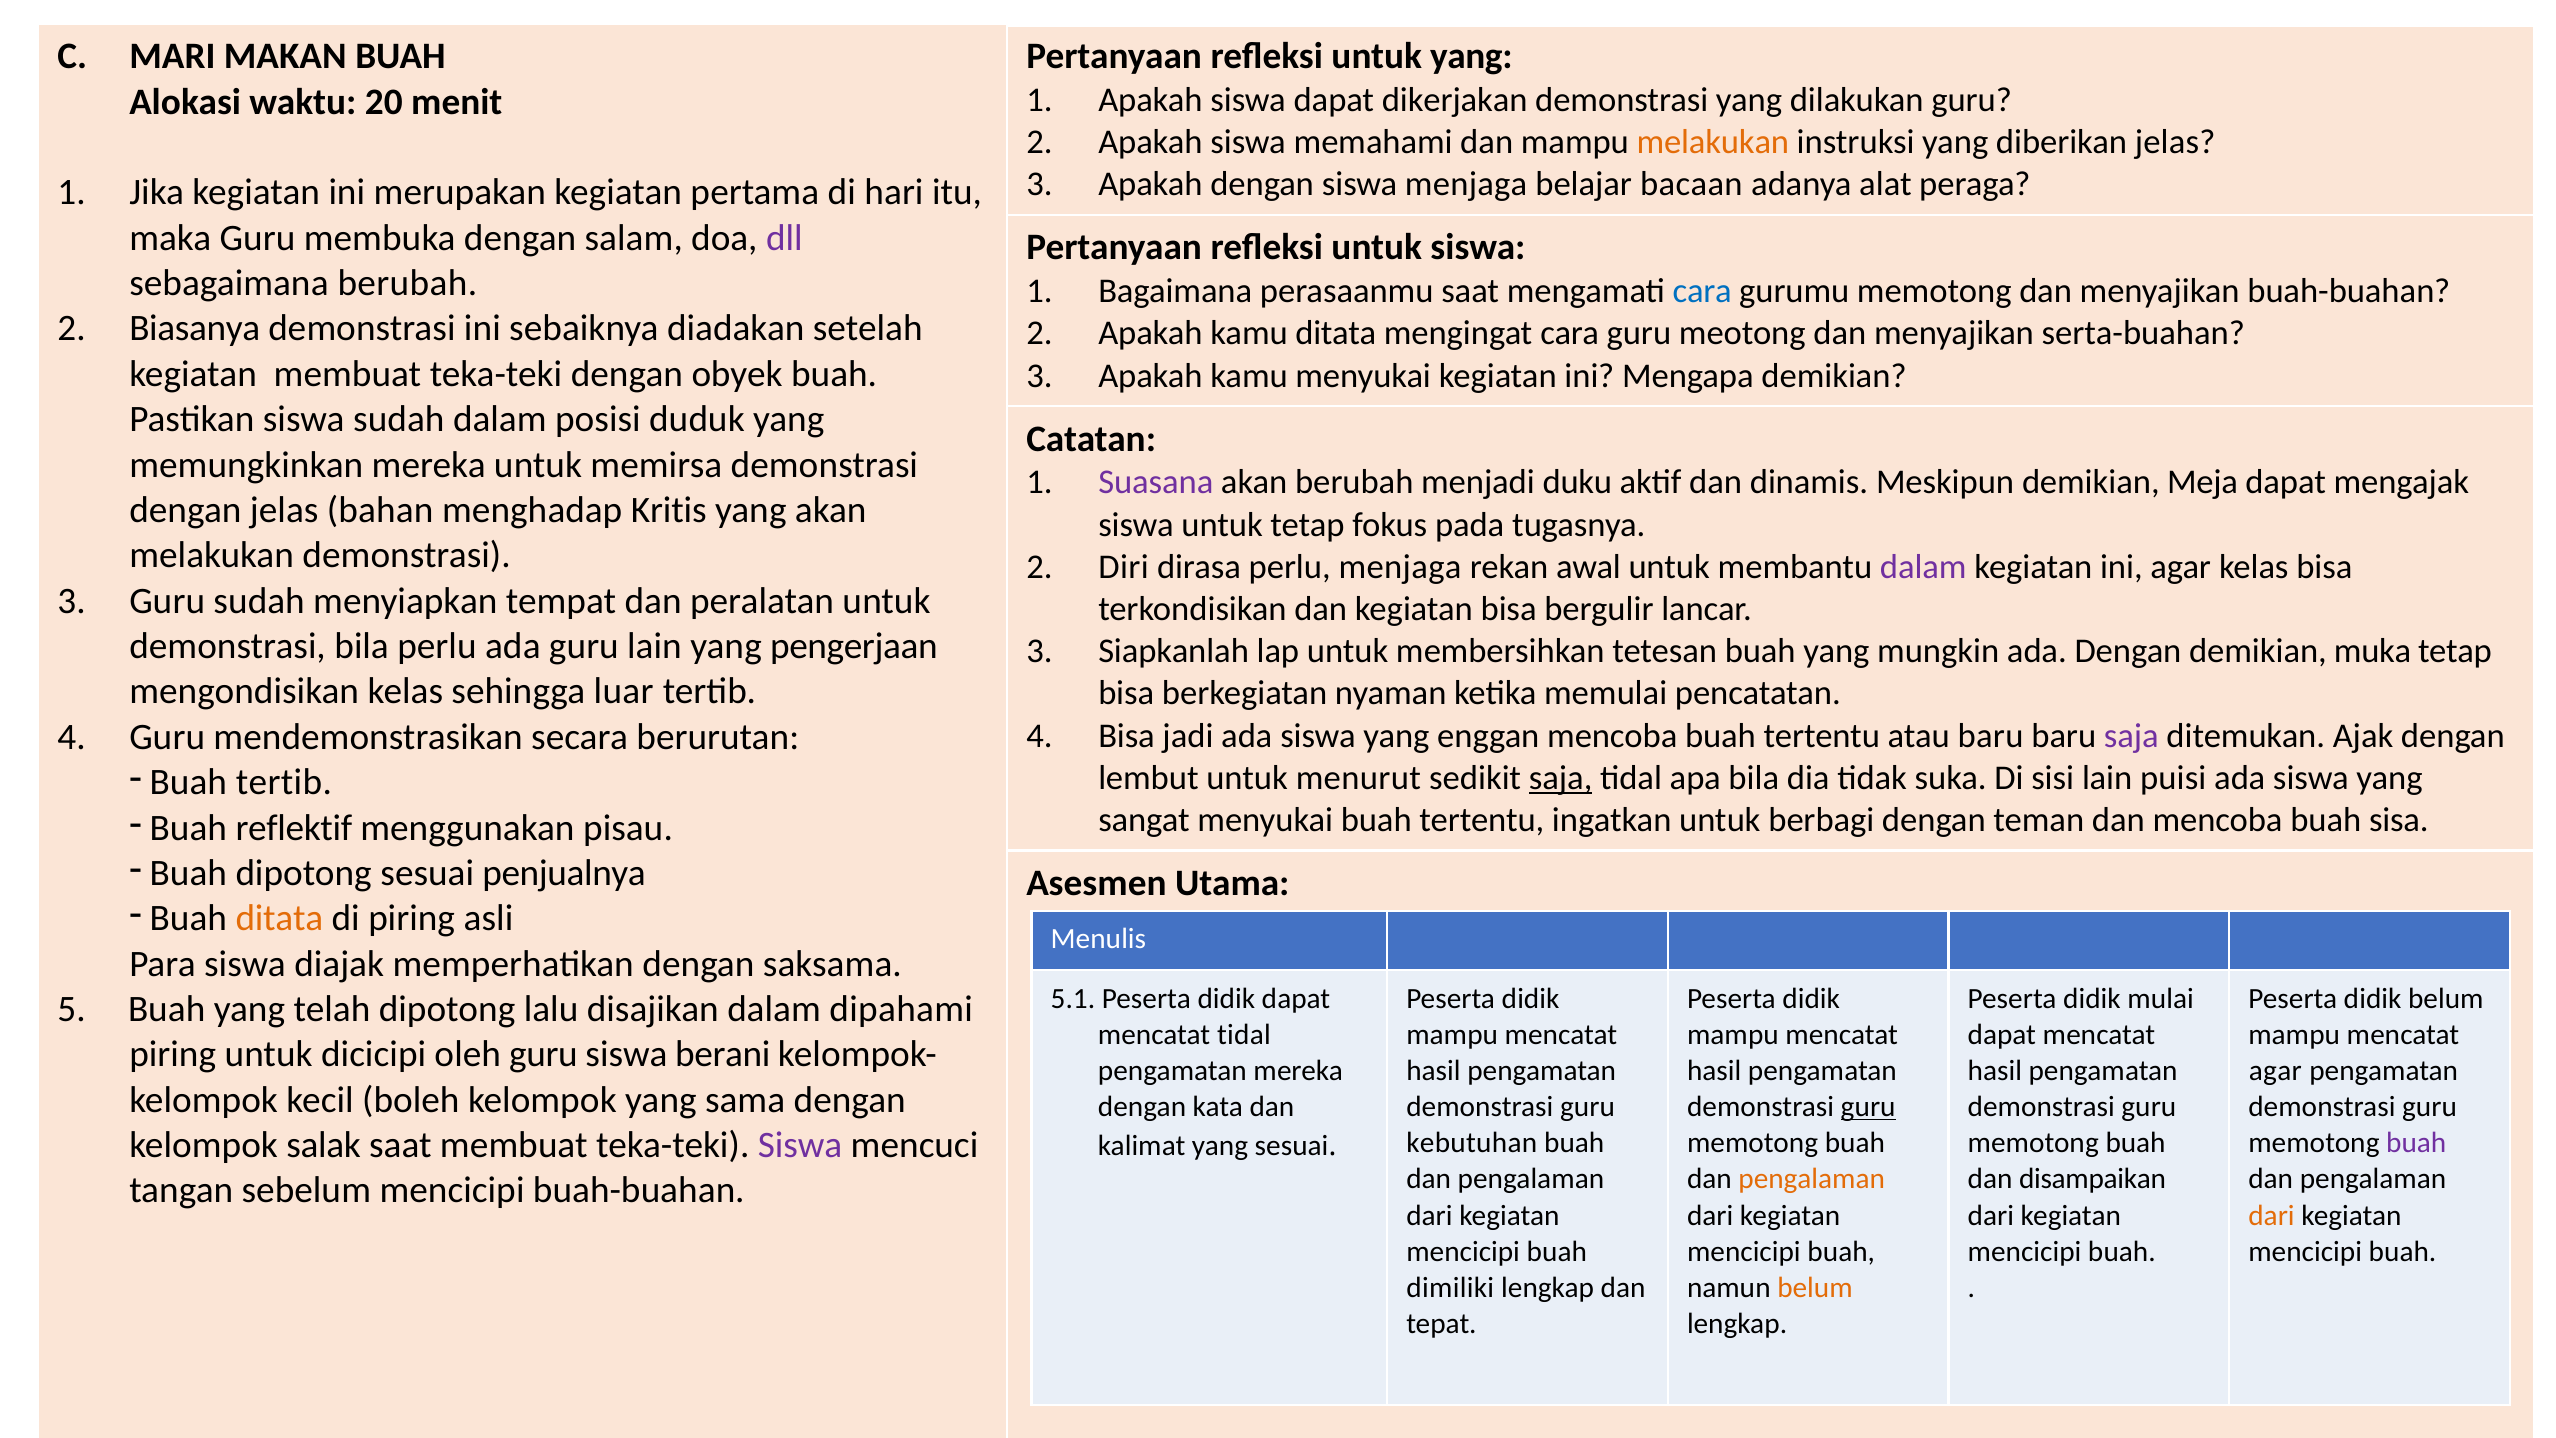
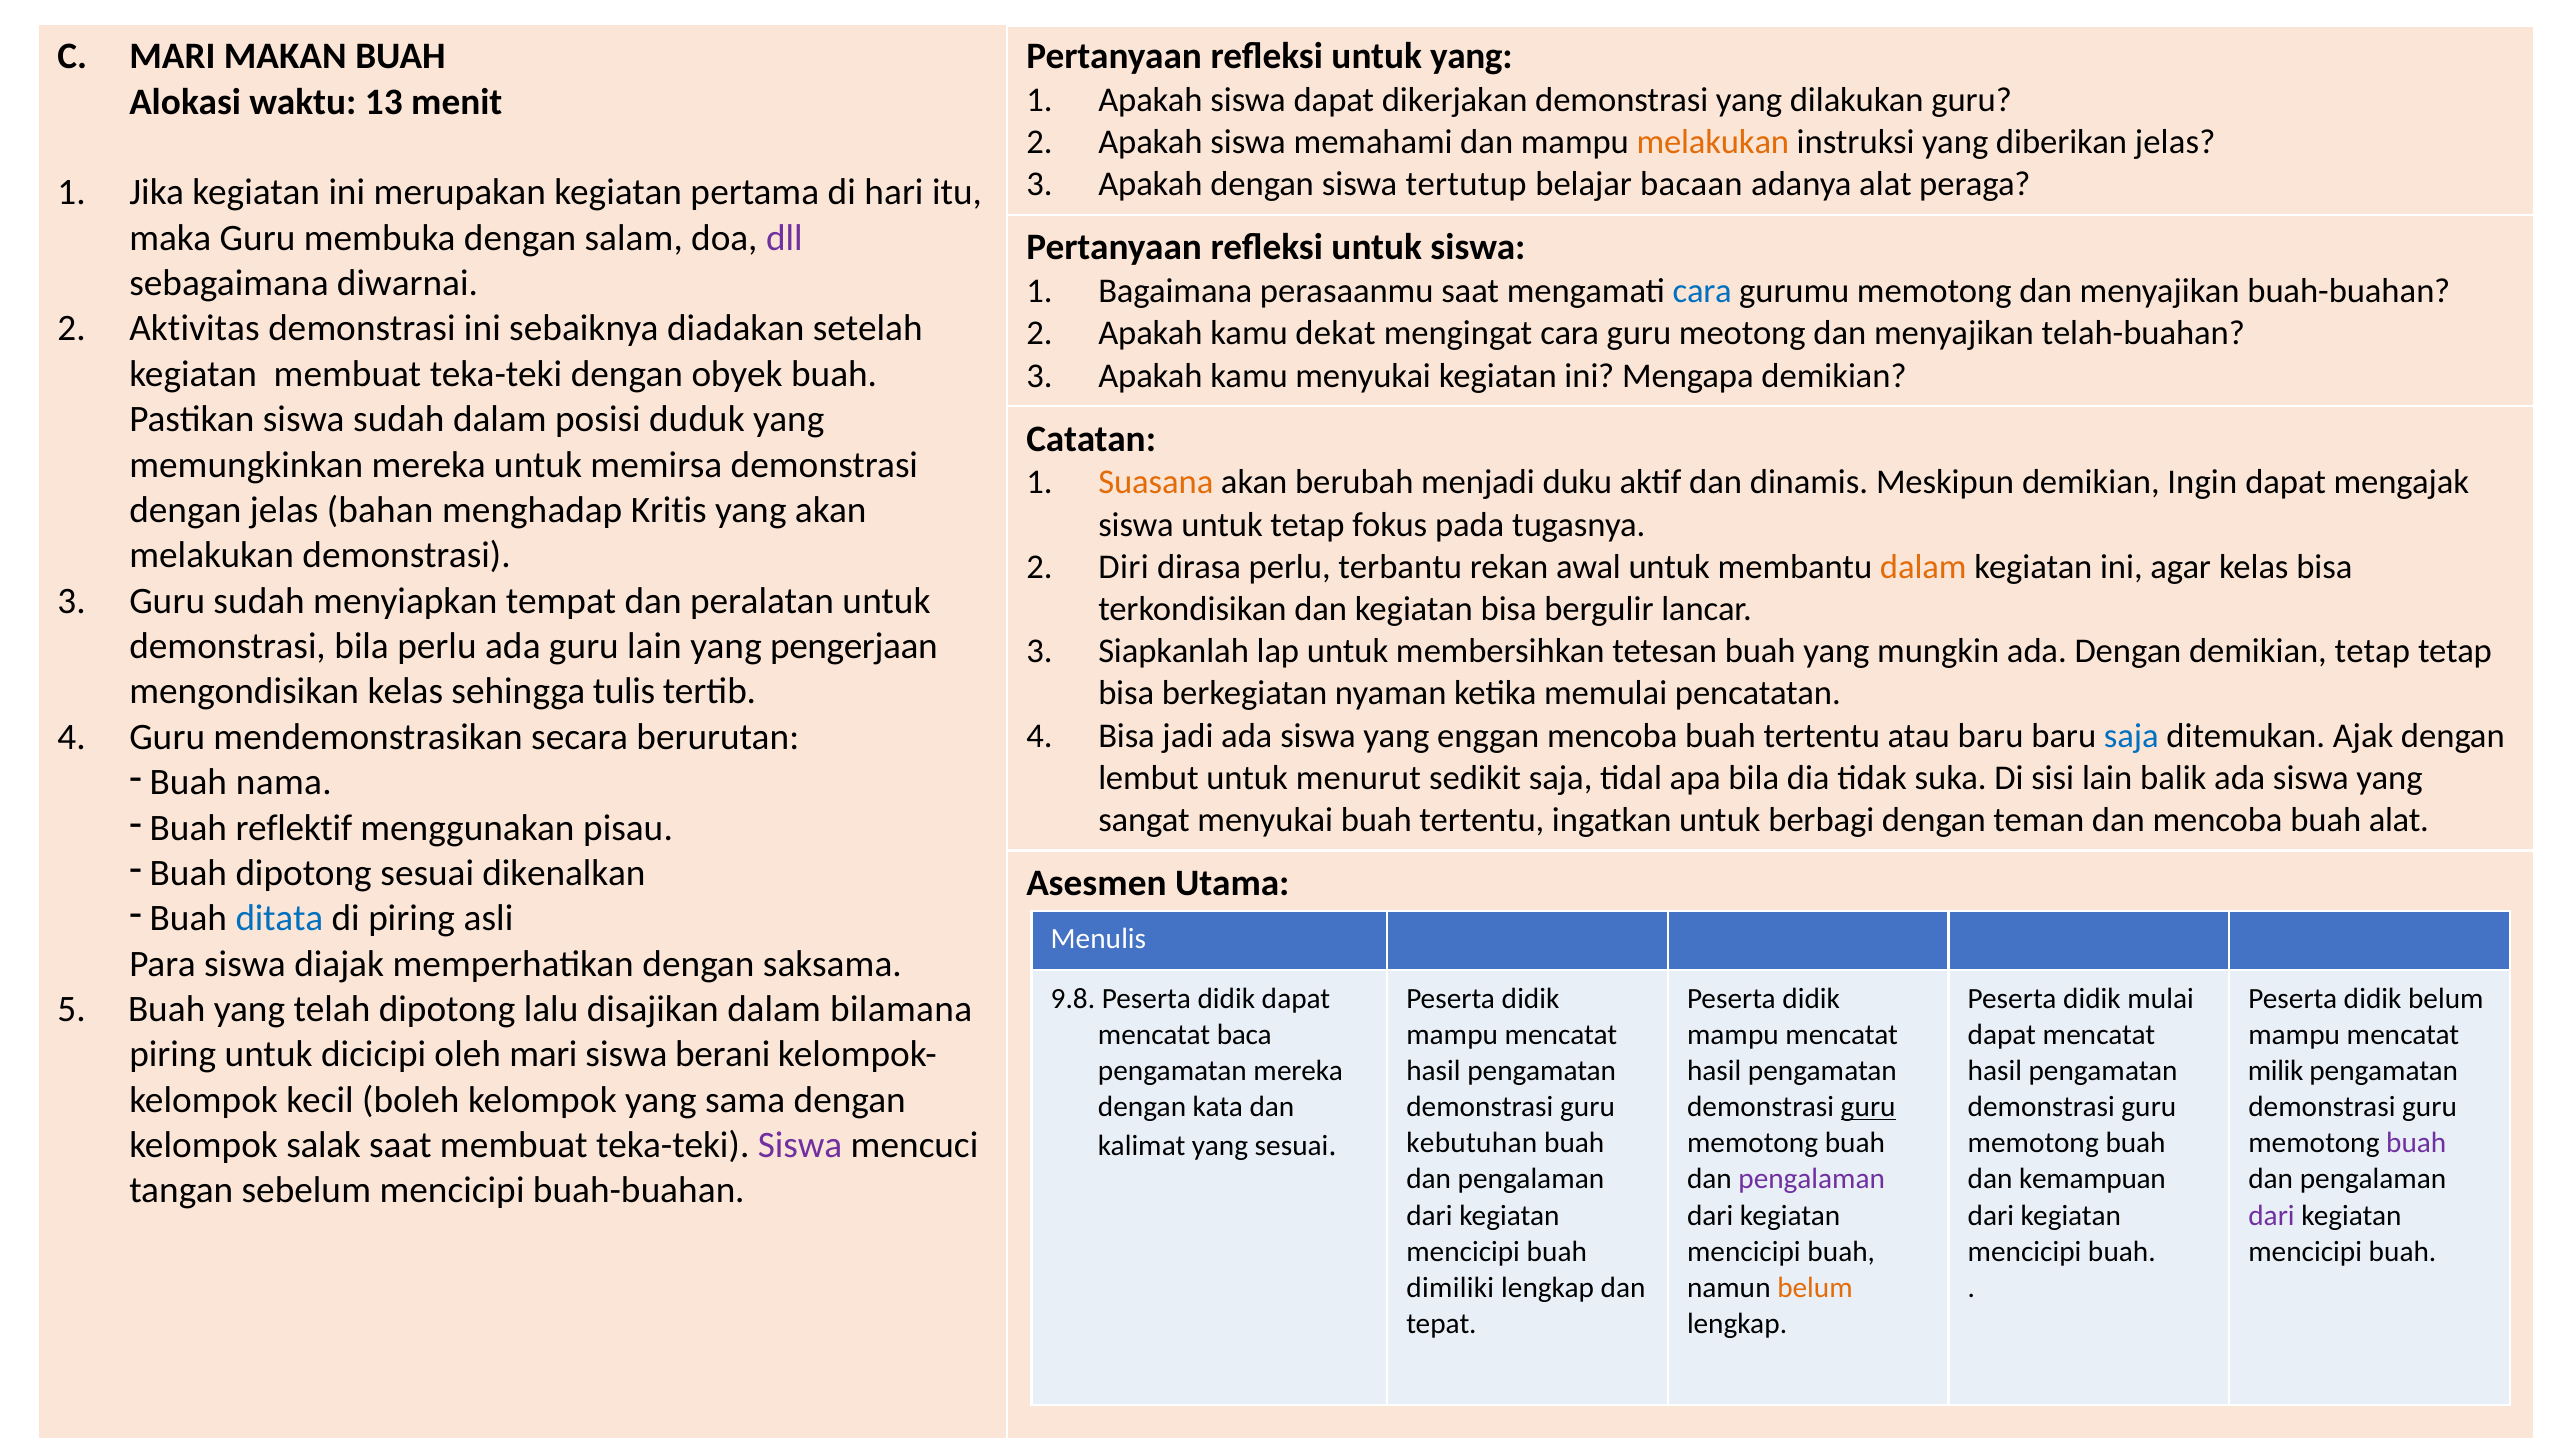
20: 20 -> 13
siswa menjaga: menjaga -> tertutup
sebagaimana berubah: berubah -> diwarnai
Biasanya: Biasanya -> Aktivitas
kamu ditata: ditata -> dekat
serta-buahan: serta-buahan -> telah-buahan
Suasana colour: purple -> orange
Meja: Meja -> Ingin
perlu menjaga: menjaga -> terbantu
dalam at (1923, 567) colour: purple -> orange
demikian muka: muka -> tetap
luar: luar -> tulis
saja at (2131, 736) colour: purple -> blue
saja at (1561, 778) underline: present -> none
puisi: puisi -> balik
Buah tertib: tertib -> nama
buah sisa: sisa -> alat
penjualnya: penjualnya -> dikenalkan
ditata at (279, 918) colour: orange -> blue
5.1: 5.1 -> 9.8
dipahami: dipahami -> bilamana
mencatat tidal: tidal -> baca
oleh guru: guru -> mari
agar at (2275, 1071): agar -> milik
pengalaman at (1812, 1179) colour: orange -> purple
disampaikan: disampaikan -> kemampuan
dari at (2272, 1215) colour: orange -> purple
